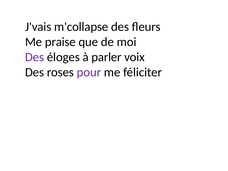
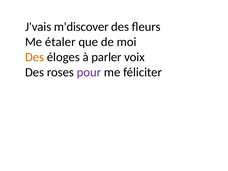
m'collapse: m'collapse -> m'discover
praise: praise -> étaler
Des at (35, 57) colour: purple -> orange
